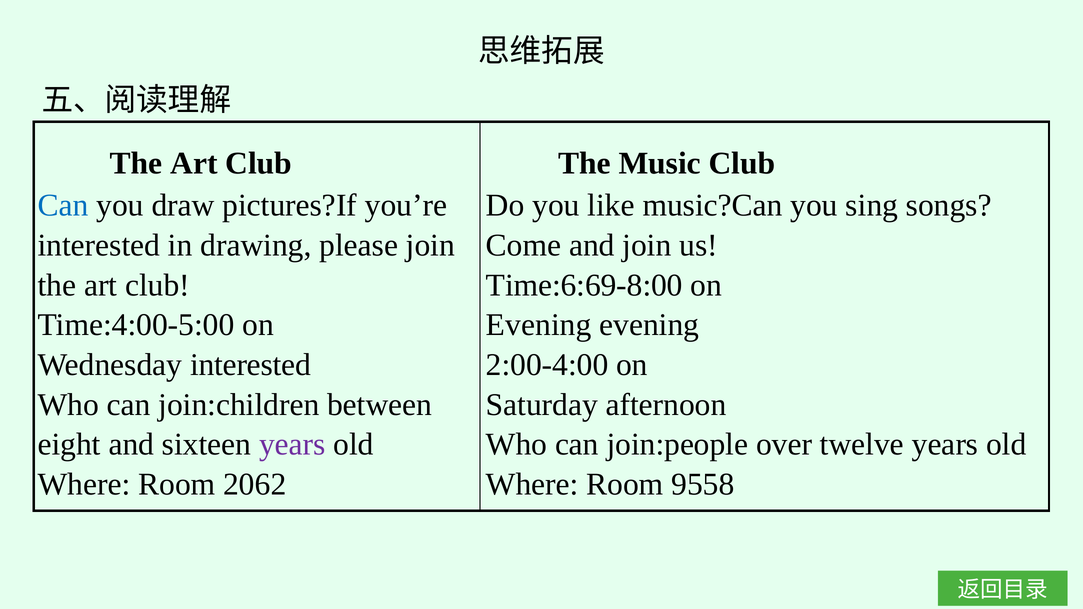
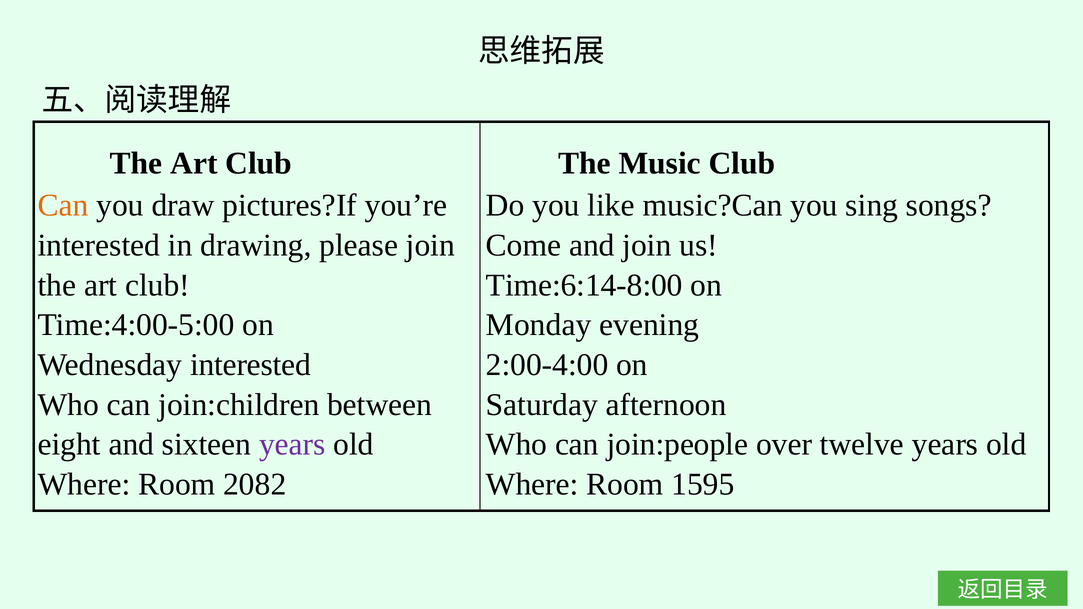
Can at (63, 206) colour: blue -> orange
Time:6:69-8:00: Time:6:69-8:00 -> Time:6:14-8:00
Evening at (539, 325): Evening -> Monday
2062: 2062 -> 2082
9558: 9558 -> 1595
